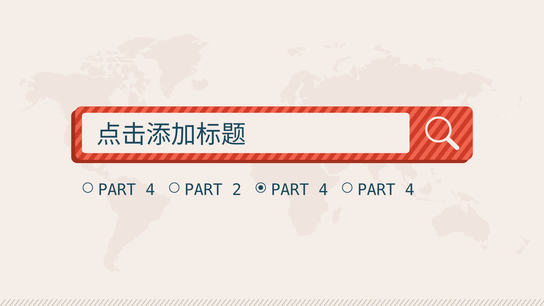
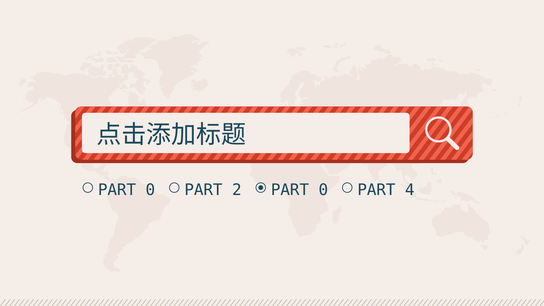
4 at (150, 190): 4 -> 0
2 PART 4: 4 -> 0
